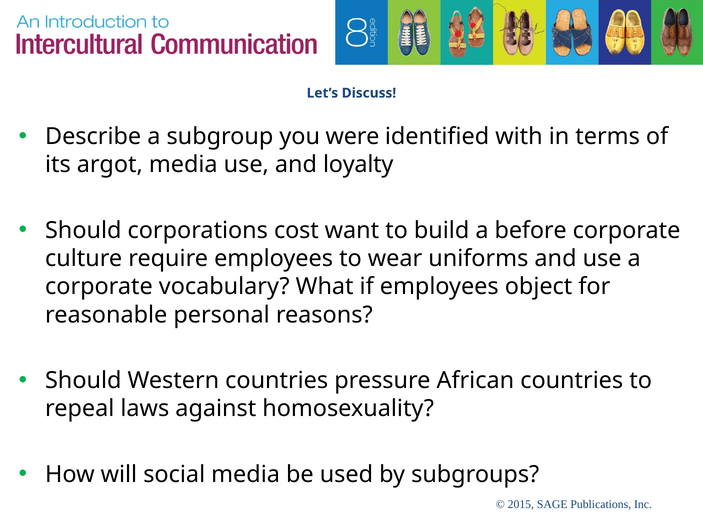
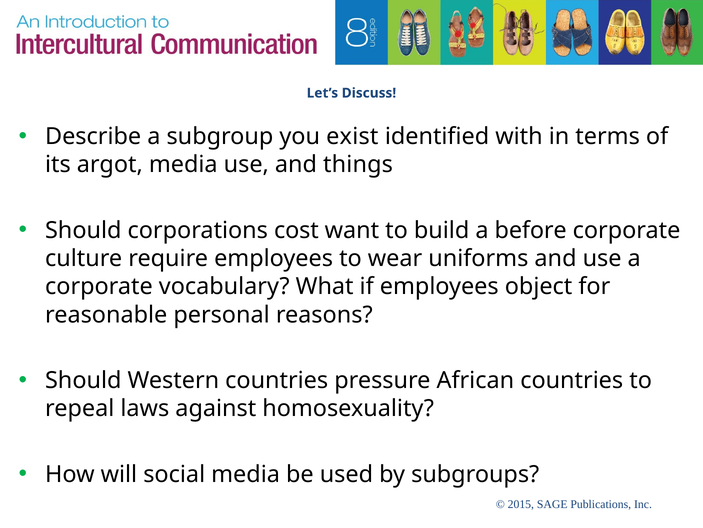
were: were -> exist
loyalty: loyalty -> things
